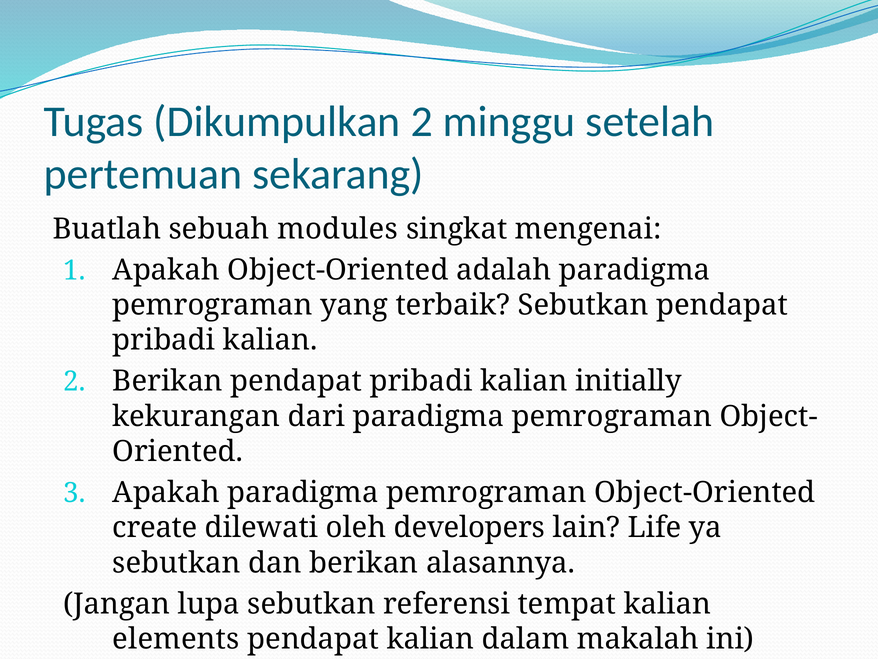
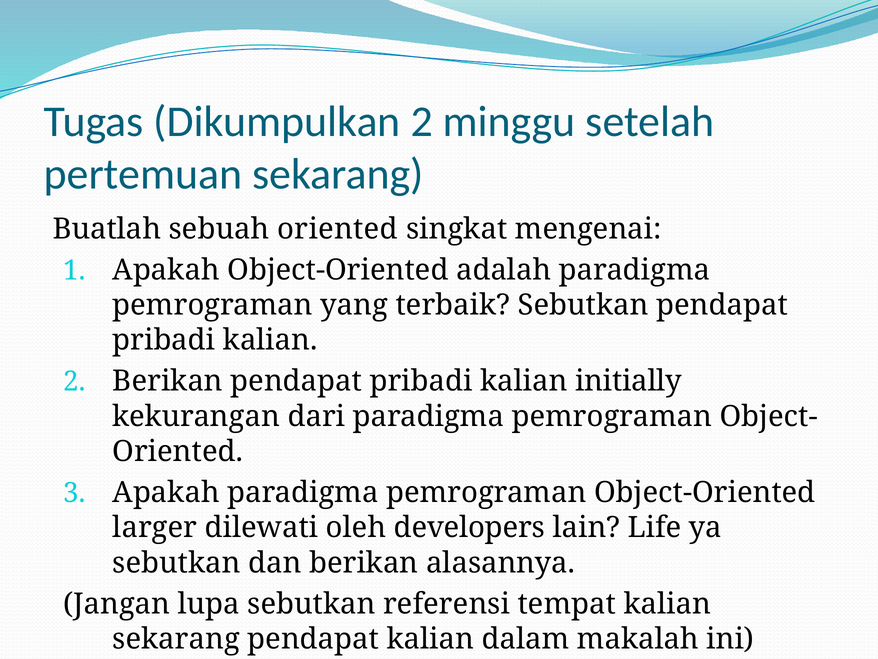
sebuah modules: modules -> oriented
create: create -> larger
elements at (176, 639): elements -> sekarang
